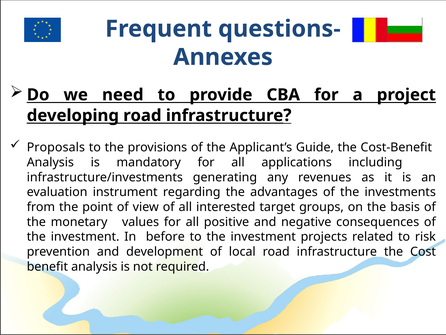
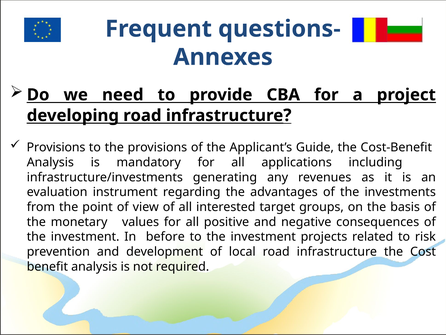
Proposals at (56, 147): Proposals -> Provisions
